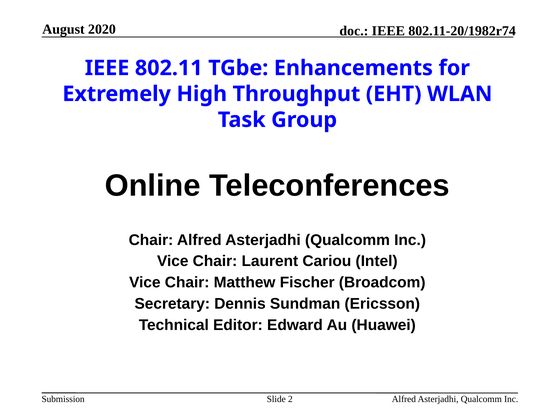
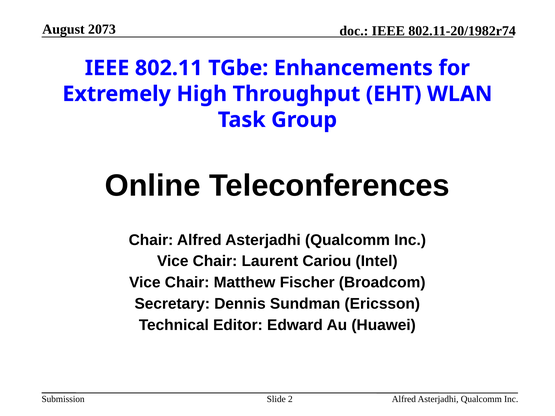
2020: 2020 -> 2073
